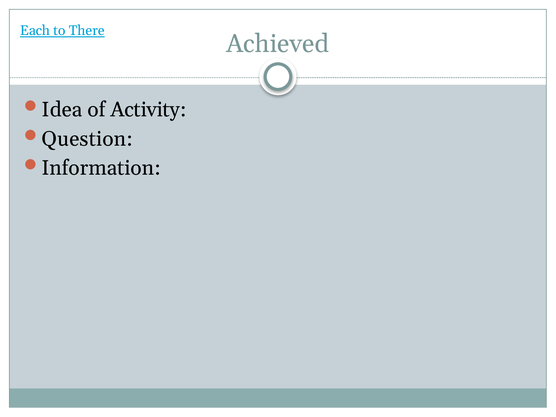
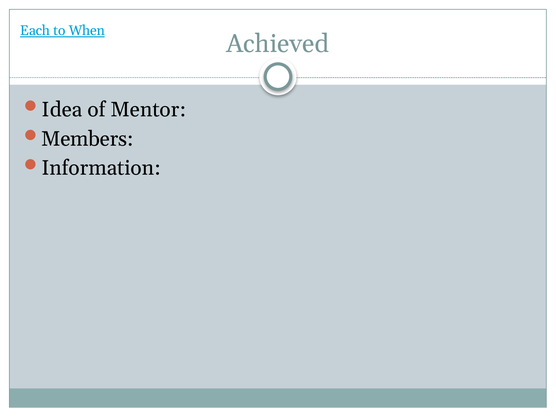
There: There -> When
Activity: Activity -> Mentor
Question: Question -> Members
